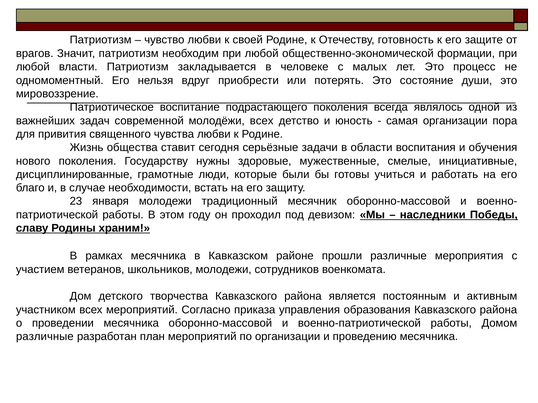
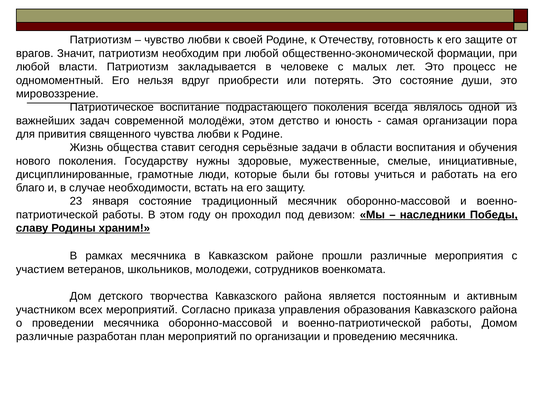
молодёжи всех: всех -> этом
января молодежи: молодежи -> состояние
